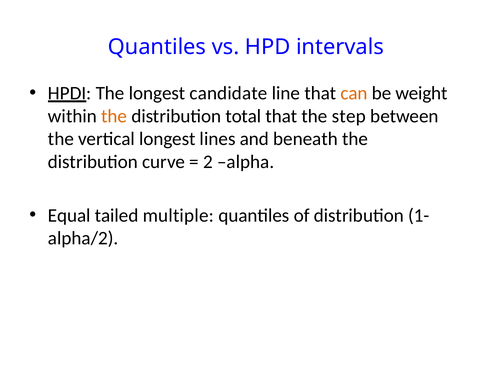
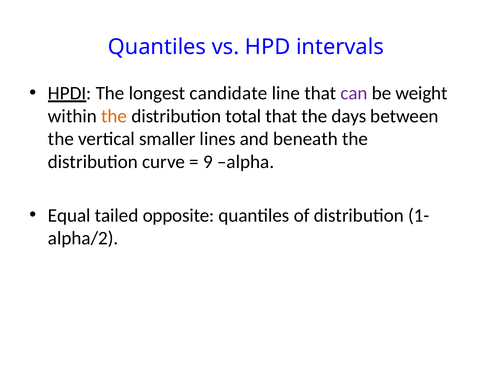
can colour: orange -> purple
step: step -> days
vertical longest: longest -> smaller
2: 2 -> 9
multiple: multiple -> opposite
